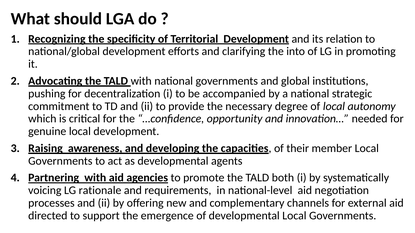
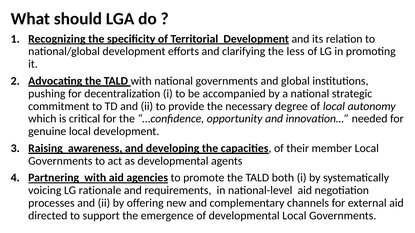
into: into -> less
